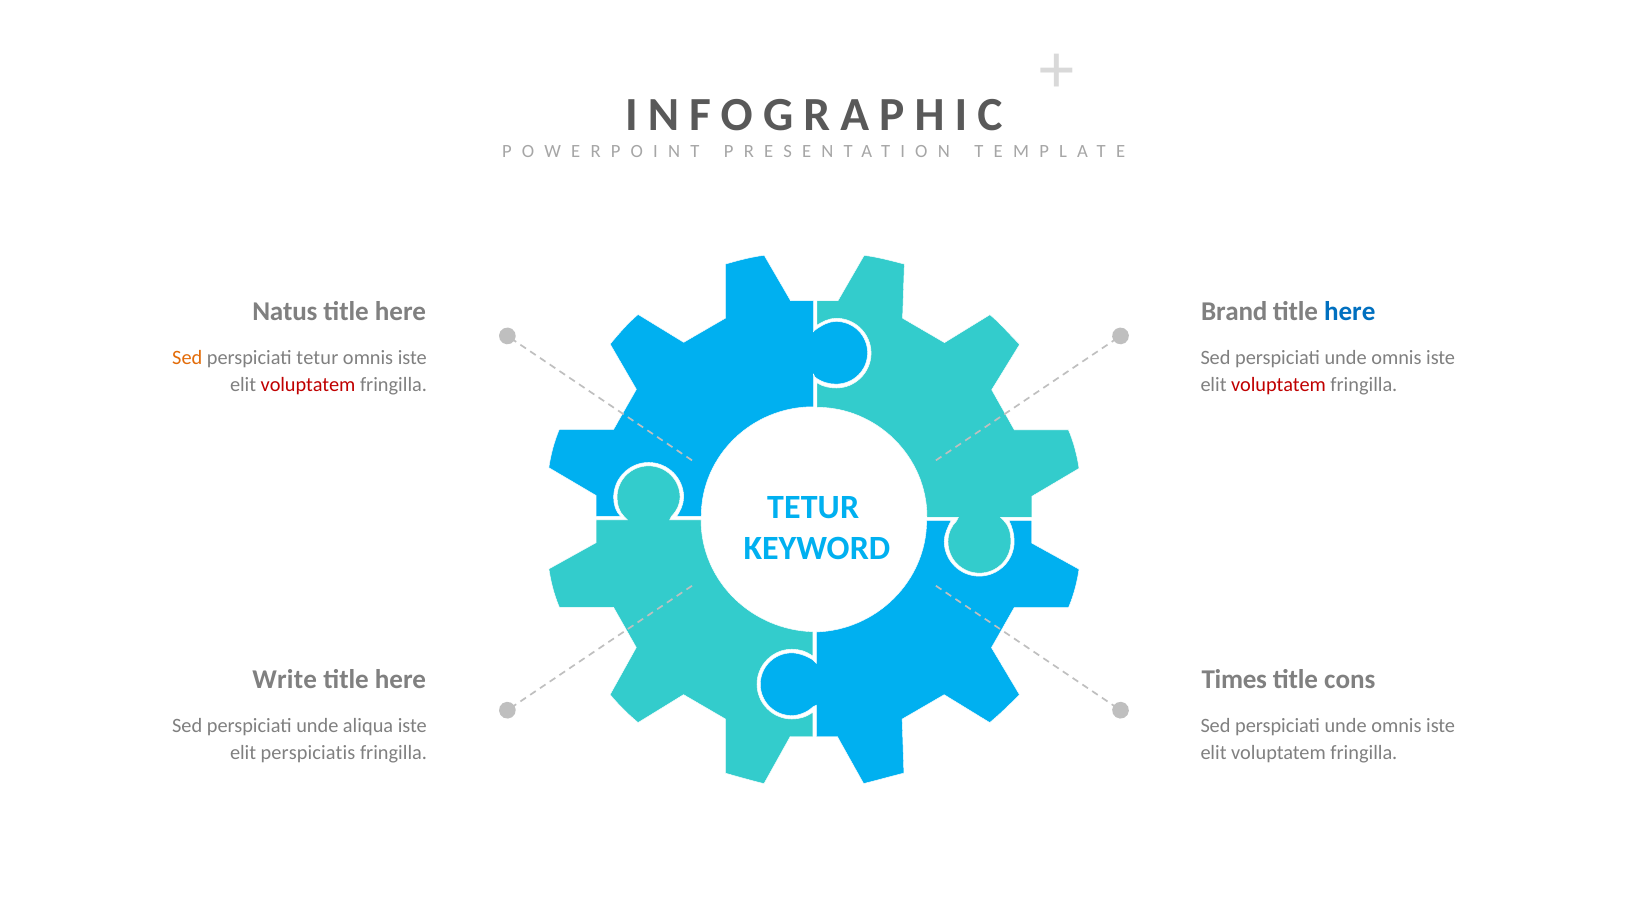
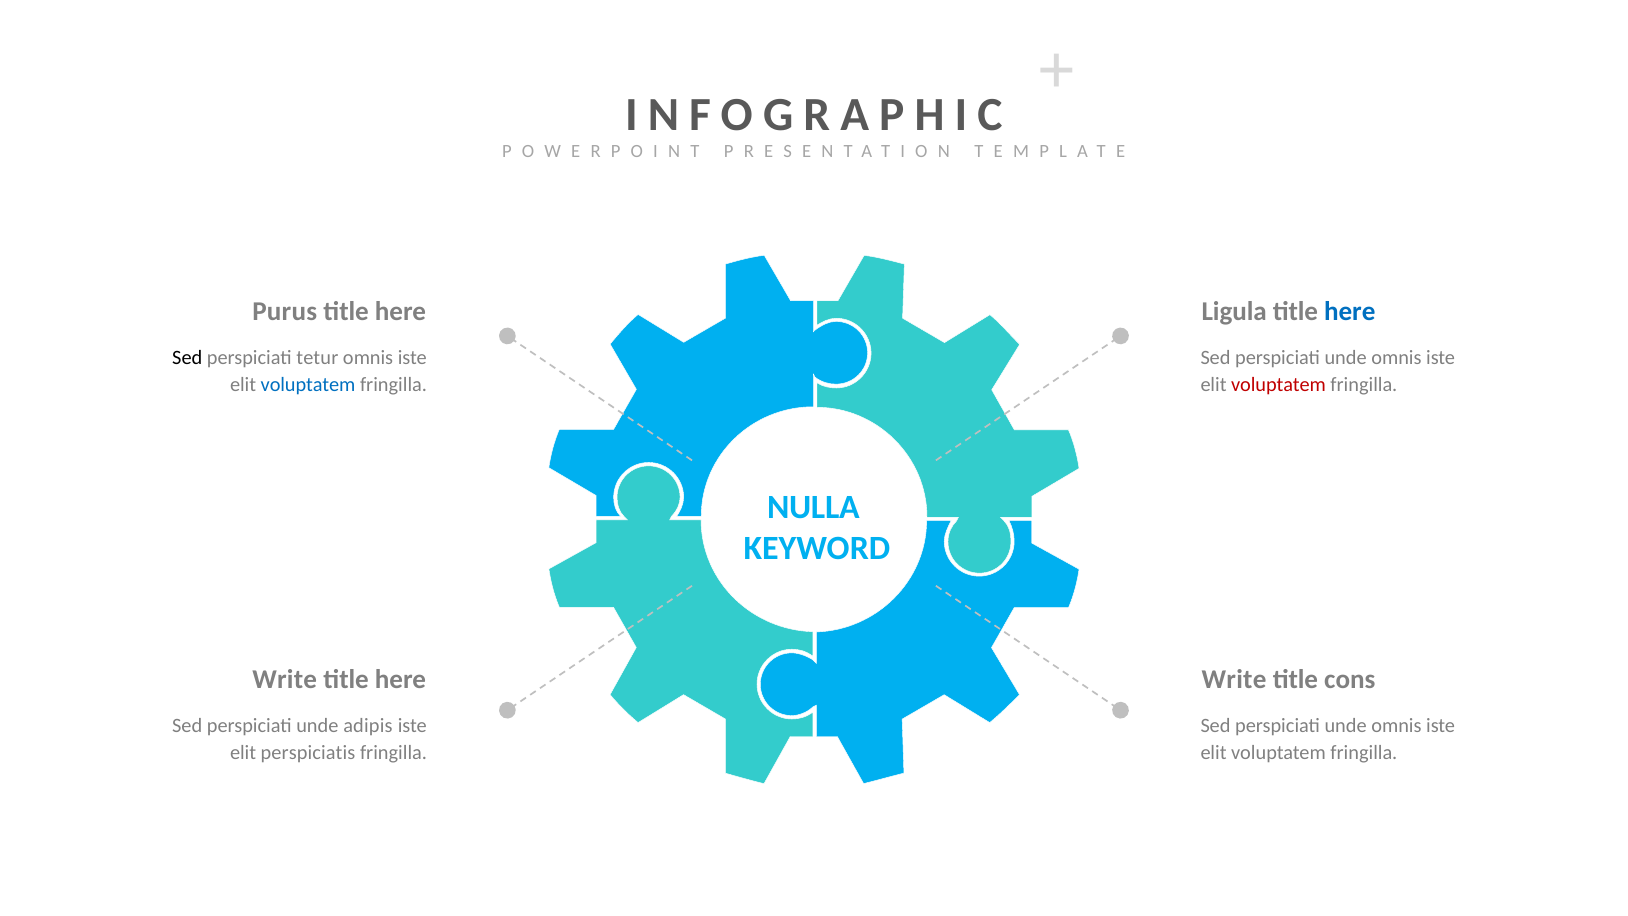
Natus: Natus -> Purus
Brand: Brand -> Ligula
Sed at (187, 358) colour: orange -> black
voluptatem at (308, 384) colour: red -> blue
TETUR at (813, 507): TETUR -> NULLA
Times at (1234, 680): Times -> Write
aliqua: aliqua -> adipis
